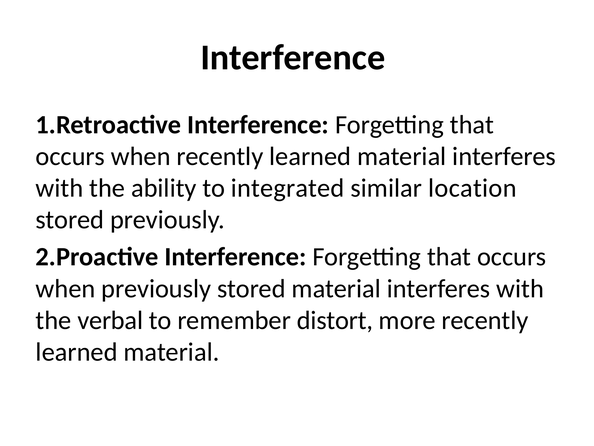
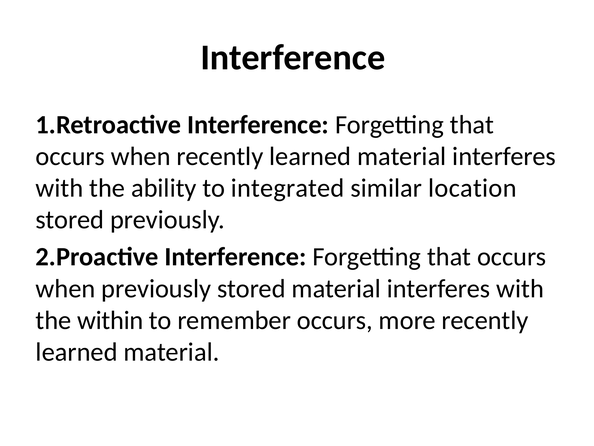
verbal: verbal -> within
remember distort: distort -> occurs
